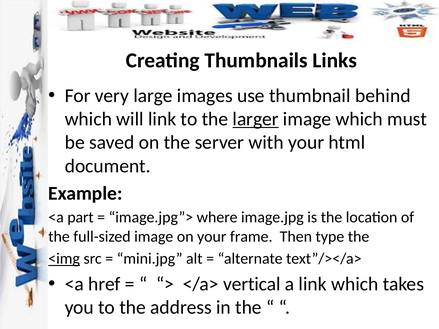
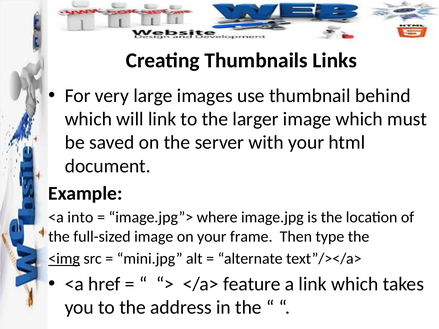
larger underline: present -> none
part: part -> into
vertical: vertical -> feature
